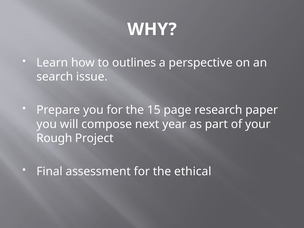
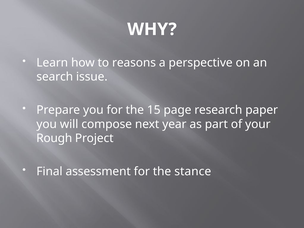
outlines: outlines -> reasons
ethical: ethical -> stance
